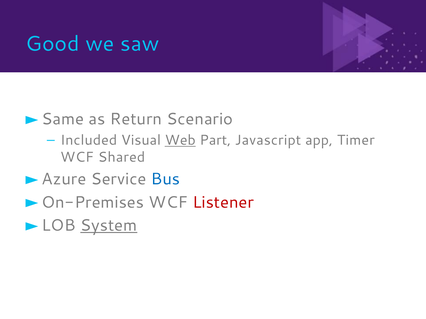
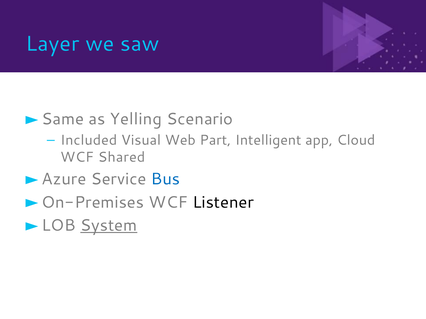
Good: Good -> Layer
Return: Return -> Yelling
Web underline: present -> none
Javascript: Javascript -> Intelligent
Timer: Timer -> Cloud
Listener colour: red -> black
